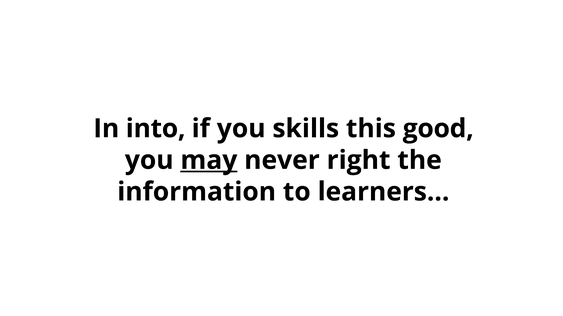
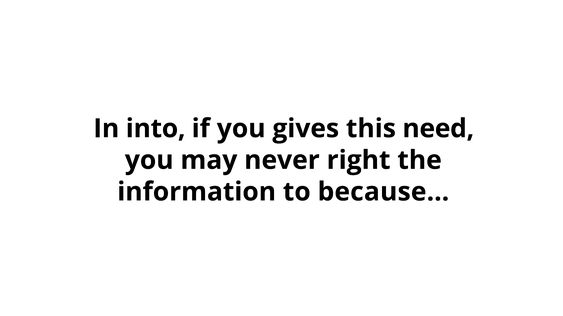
skills: skills -> gives
good: good -> need
may underline: present -> none
learners…: learners… -> because…
